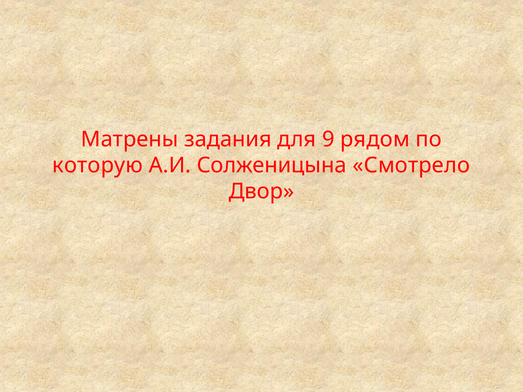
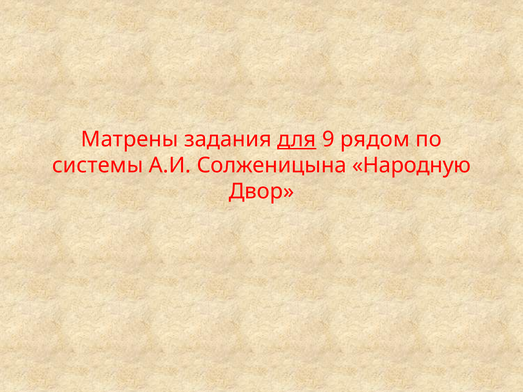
для underline: none -> present
которую: которую -> системы
Смотрело: Смотрело -> Народную
